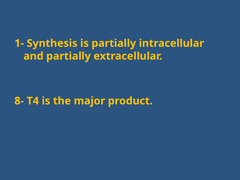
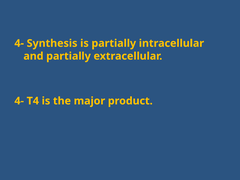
1- at (19, 43): 1- -> 4-
8- at (19, 101): 8- -> 4-
